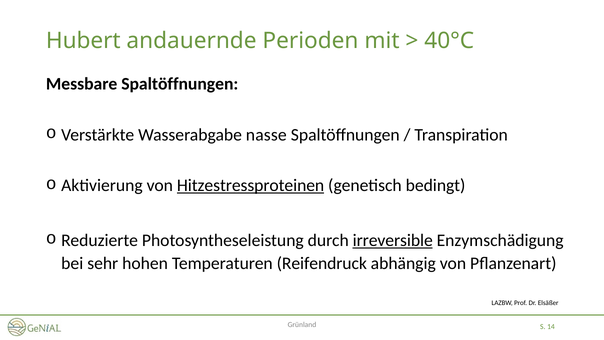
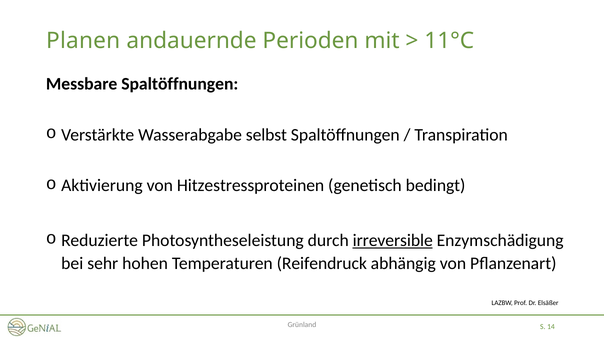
Hubert: Hubert -> Planen
40°C: 40°C -> 11°C
nasse: nasse -> selbst
Hitzestressproteinen underline: present -> none
